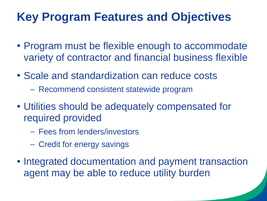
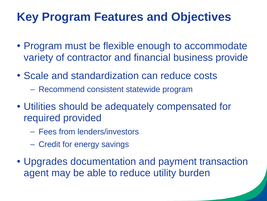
business flexible: flexible -> provide
Integrated: Integrated -> Upgrades
